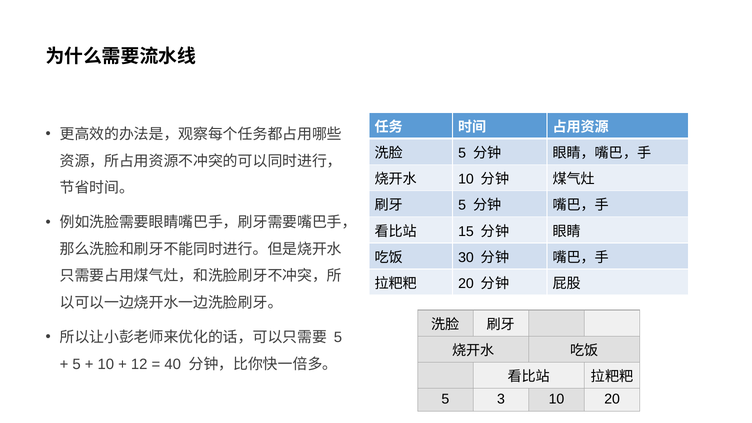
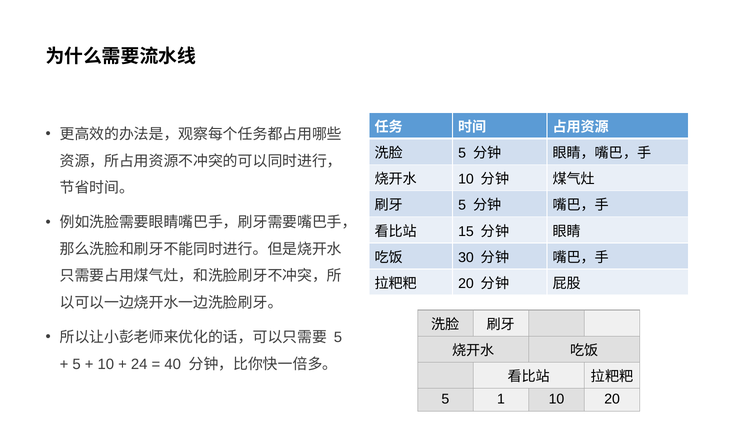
12: 12 -> 24
3: 3 -> 1
